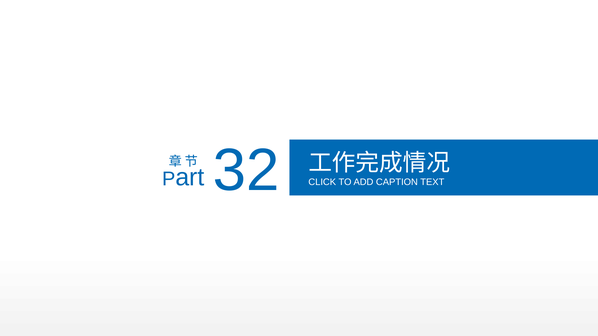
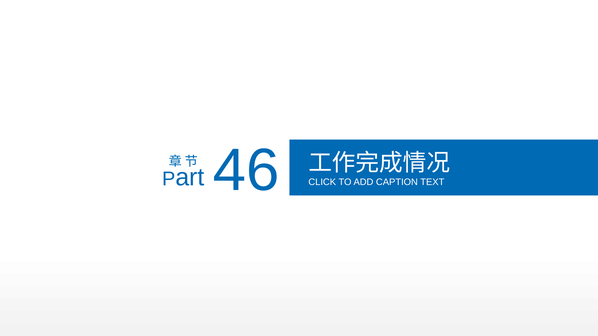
32: 32 -> 46
